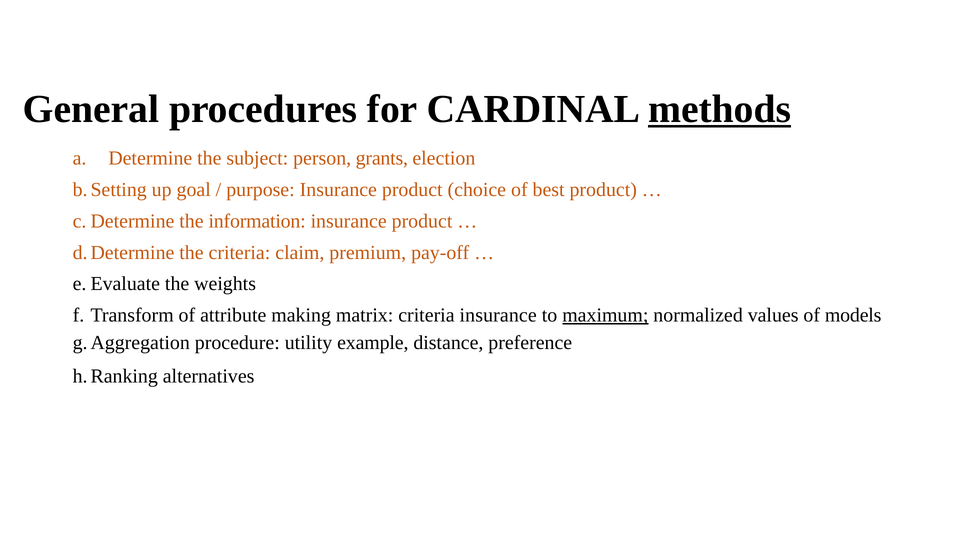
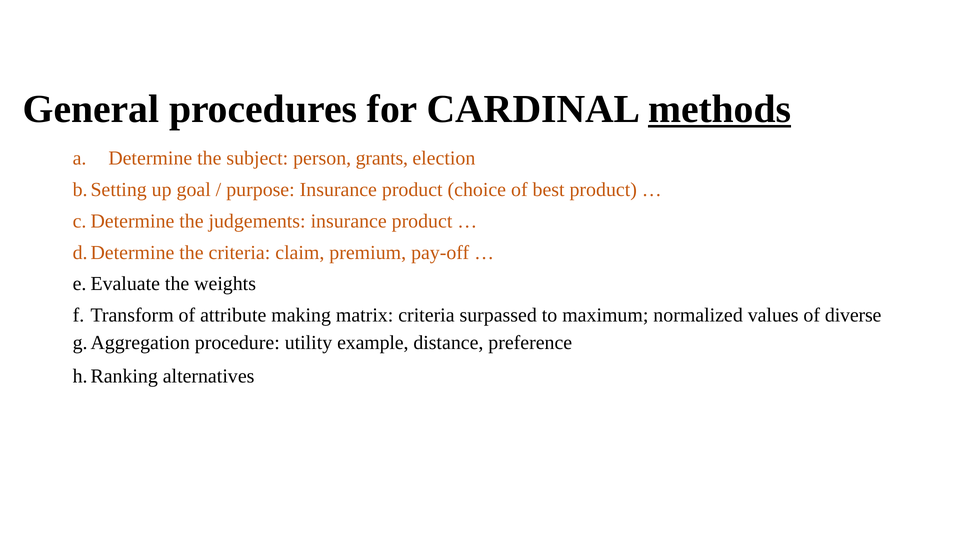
information: information -> judgements
criteria insurance: insurance -> surpassed
maximum underline: present -> none
models: models -> diverse
